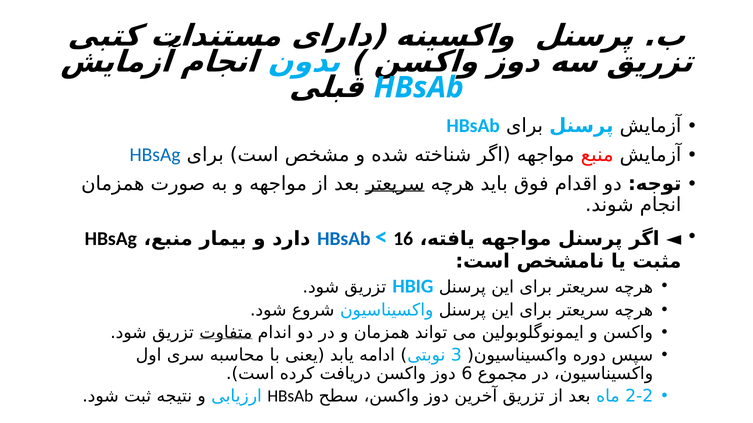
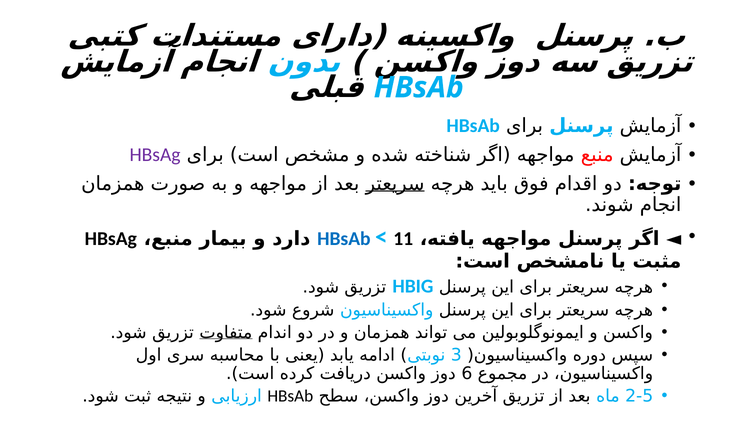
HBsAg at (155, 155) colour: blue -> purple
16: 16 -> 11
2-2: 2-2 -> 2-5
